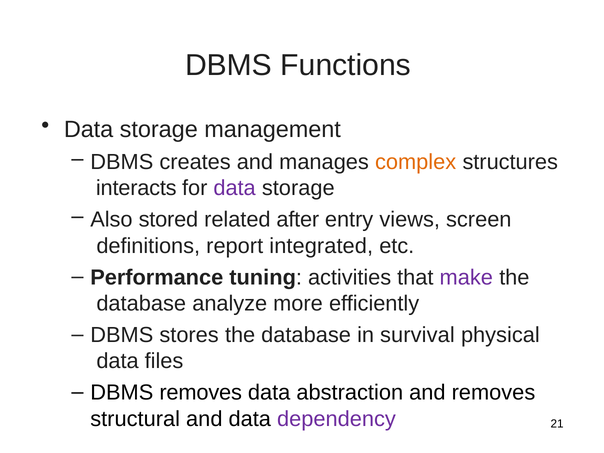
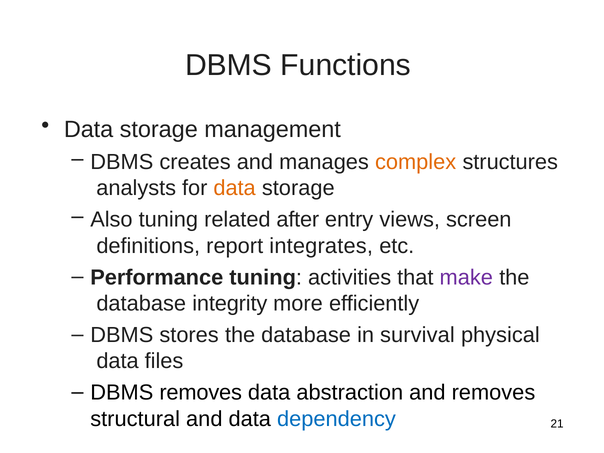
interacts: interacts -> analysts
data at (235, 188) colour: purple -> orange
Also stored: stored -> tuning
integrated: integrated -> integrates
analyze: analyze -> integrity
dependency colour: purple -> blue
